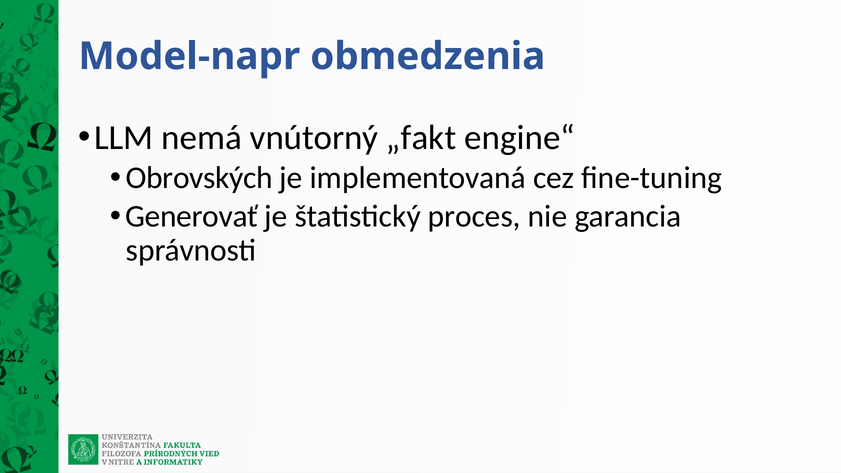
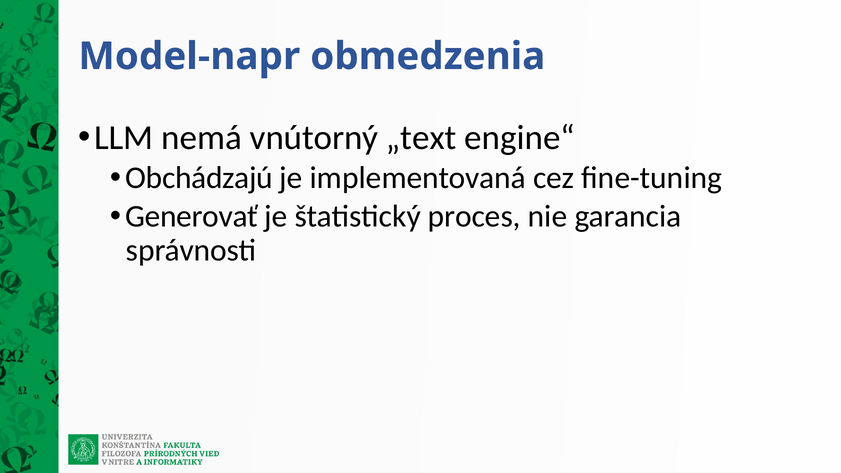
„fakt: „fakt -> „text
Obrovských: Obrovských -> Obchádzajú
